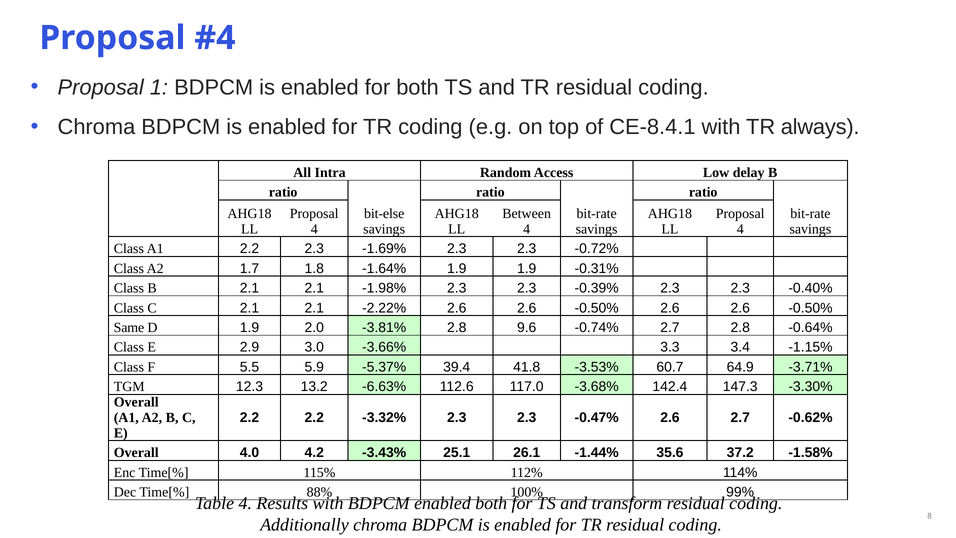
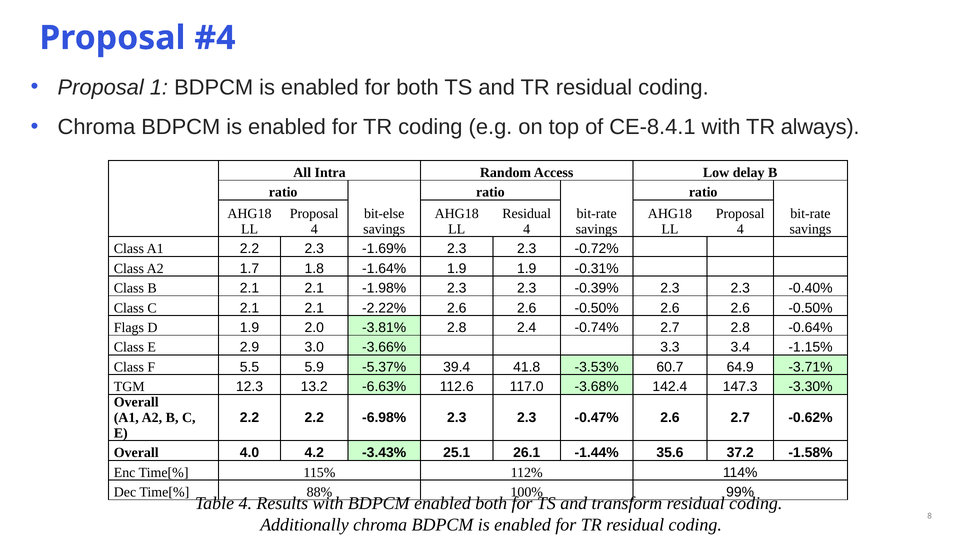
Between at (527, 214): Between -> Residual
Same: Same -> Flags
9.6: 9.6 -> 2.4
-3.32%: -3.32% -> -6.98%
